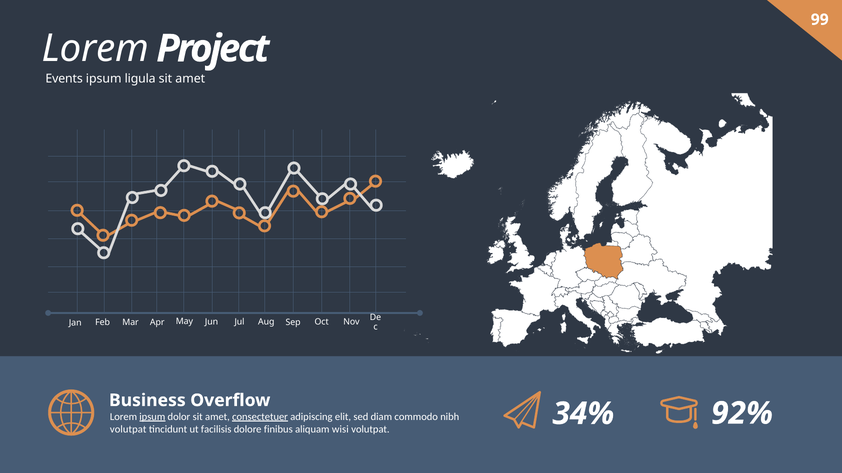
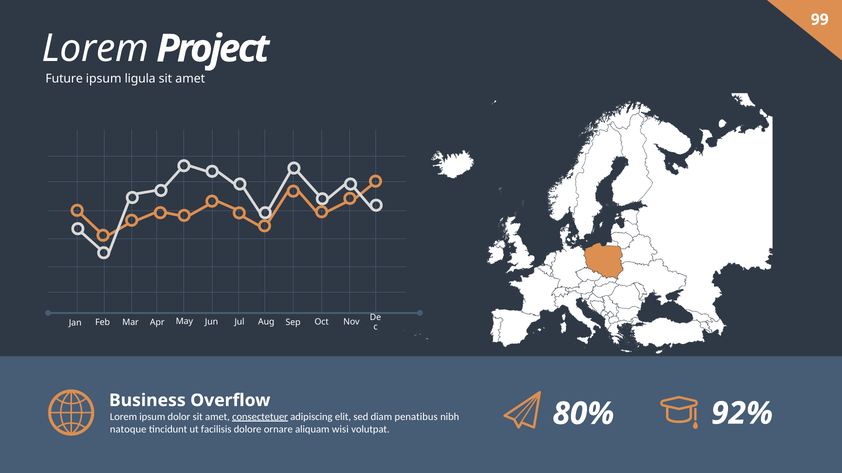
Events: Events -> Future
ipsum at (152, 417) underline: present -> none
commodo: commodo -> penatibus
volutpat at (128, 430): volutpat -> natoque
finibus: finibus -> ornare
34%: 34% -> 80%
